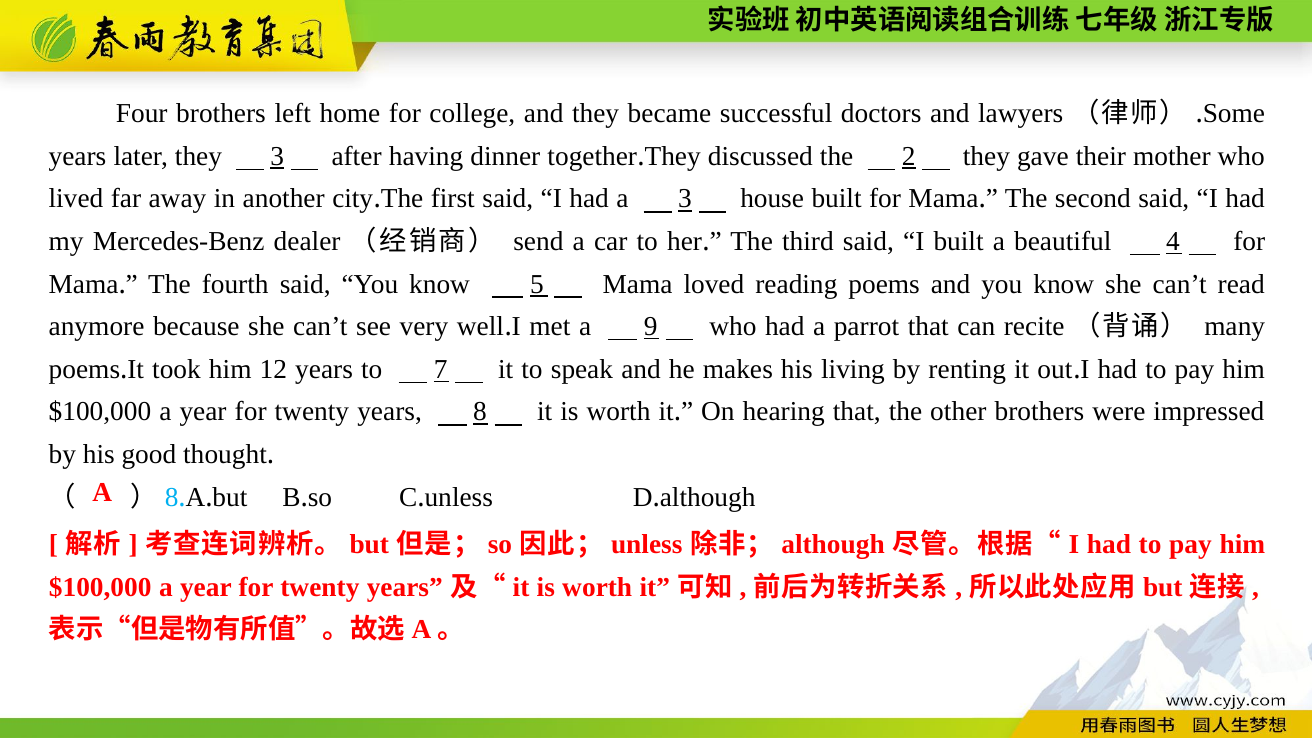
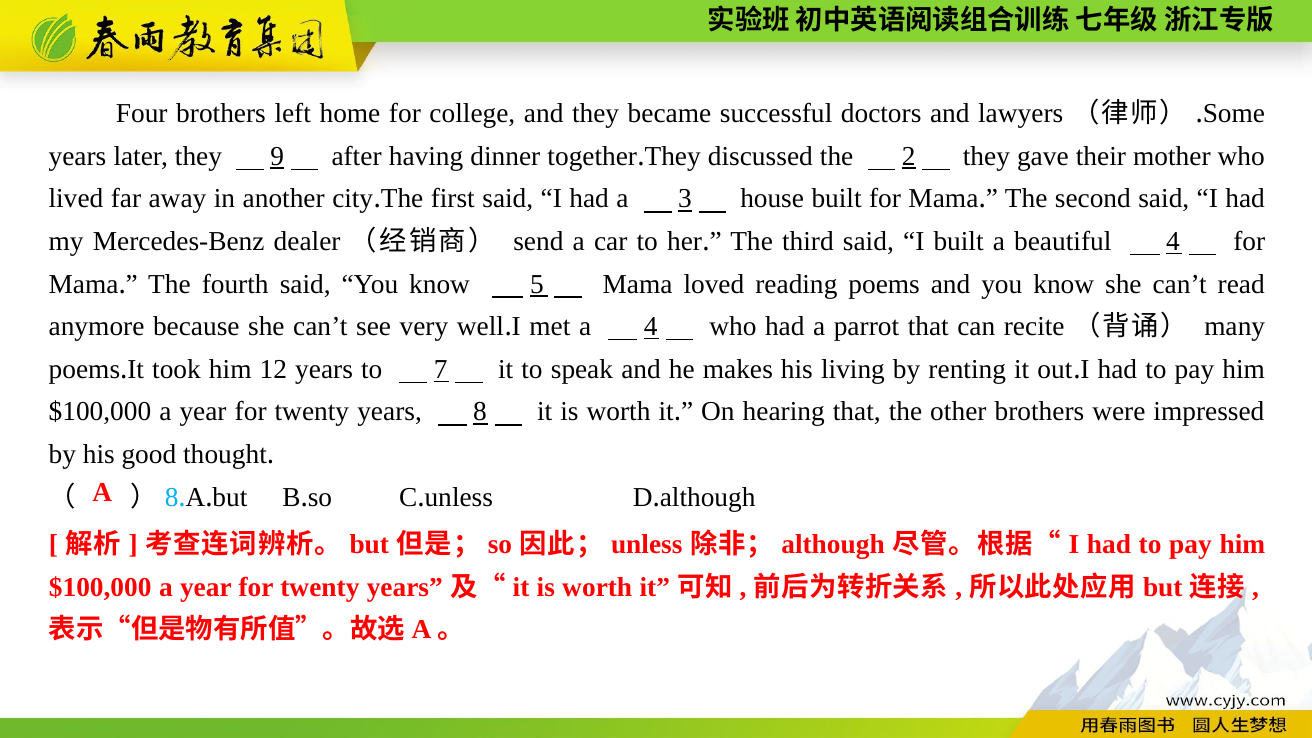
they 3: 3 -> 9
a 9: 9 -> 4
